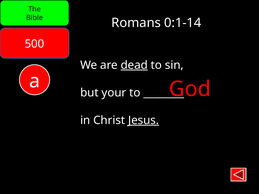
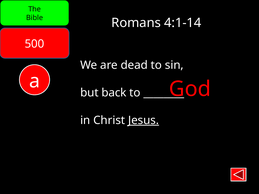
0:1-14: 0:1-14 -> 4:1-14
dead underline: present -> none
your: your -> back
